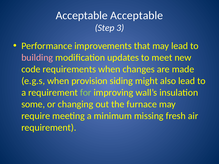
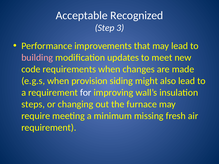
Acceptable Acceptable: Acceptable -> Recognized
for colour: light green -> white
some: some -> steps
